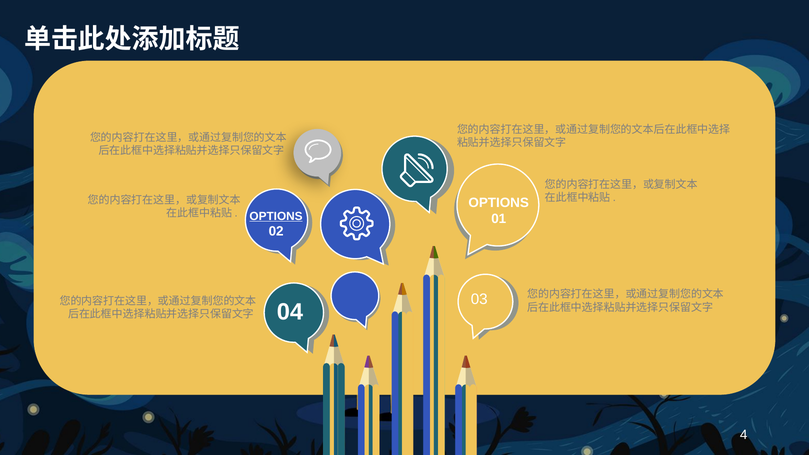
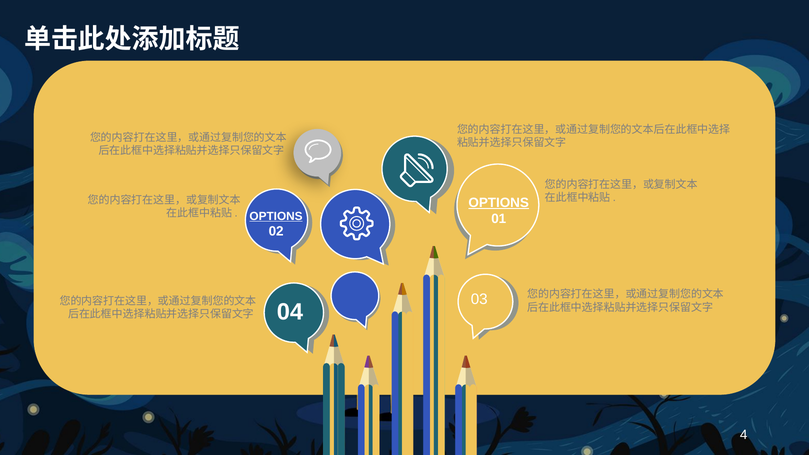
OPTIONS at (499, 203) underline: none -> present
